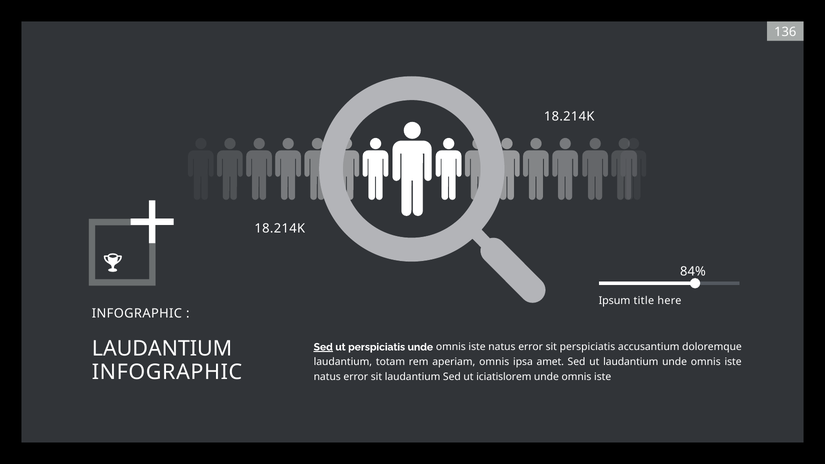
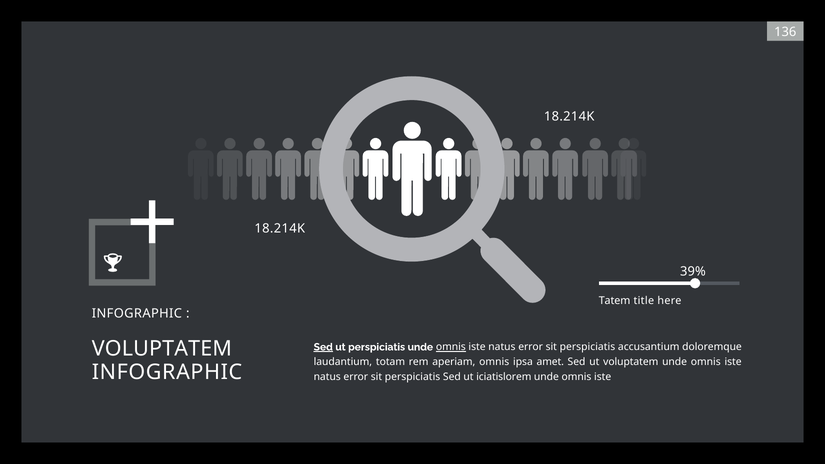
84%: 84% -> 39%
Ipsum: Ipsum -> Tatem
omnis at (451, 347) underline: none -> present
LAUDANTIUM at (162, 349): LAUDANTIUM -> VOLUPTATEM
ut laudantium: laudantium -> voluptatem
laudantium at (413, 377): laudantium -> perspiciatis
